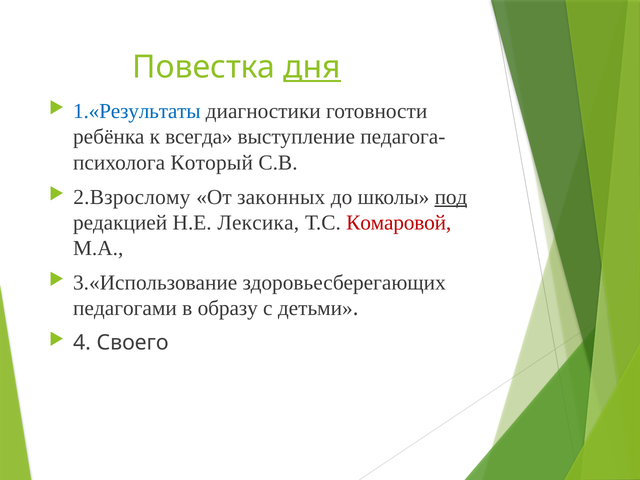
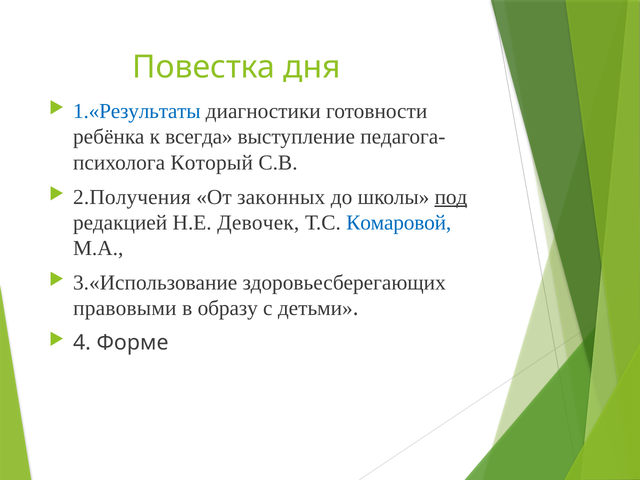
дня underline: present -> none
2.Взрослому: 2.Взрослому -> 2.Получения
Лексика: Лексика -> Девочек
Комаровой colour: red -> blue
педагогами: педагогами -> правовыми
Своего: Своего -> Форме
